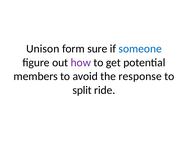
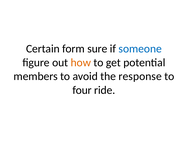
Unison: Unison -> Certain
how colour: purple -> orange
split: split -> four
